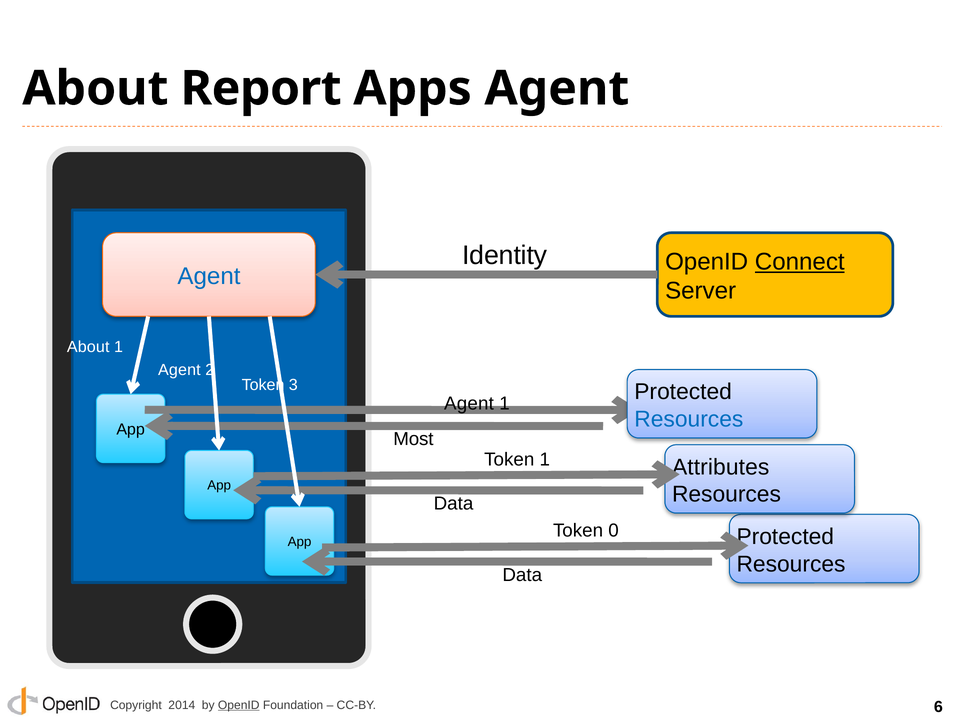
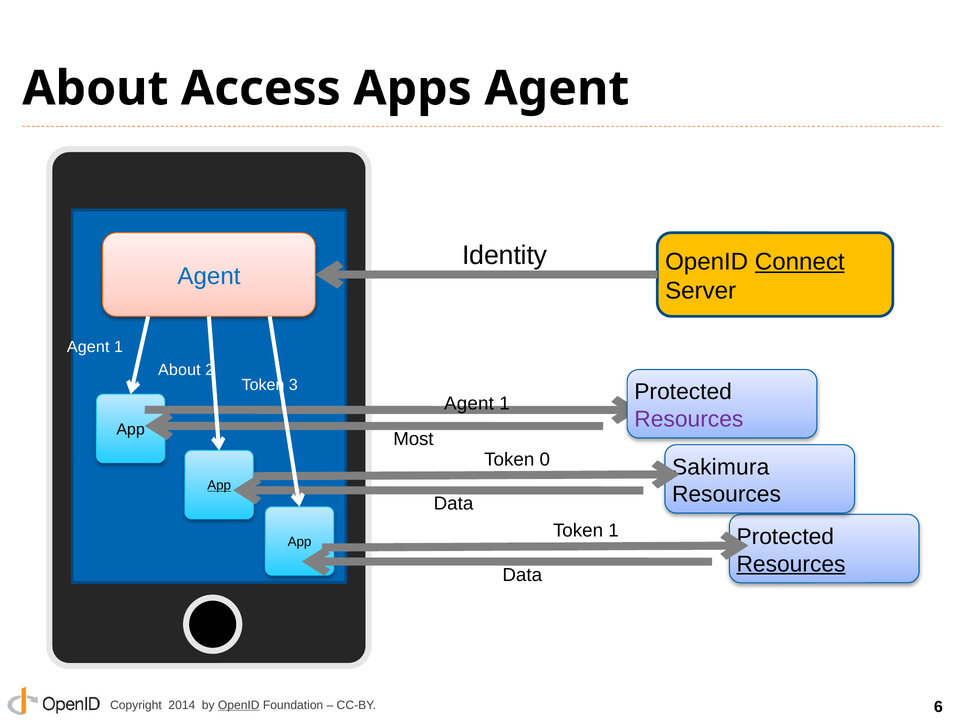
Report: Report -> Access
About at (88, 347): About -> Agent
Agent at (179, 370): Agent -> About
Resources at (689, 419) colour: blue -> purple
Token 1: 1 -> 0
Attributes: Attributes -> Sakimura
App at (219, 485) underline: none -> present
Token 0: 0 -> 1
Resources at (791, 564) underline: none -> present
